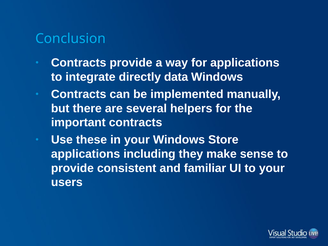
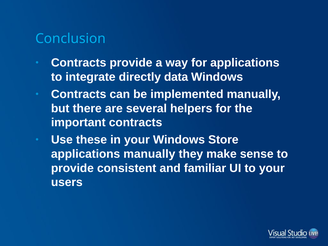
applications including: including -> manually
